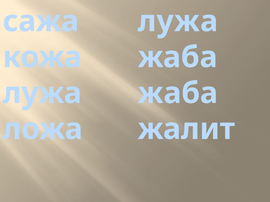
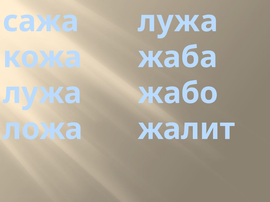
жаба at (178, 93): жаба -> жабо
